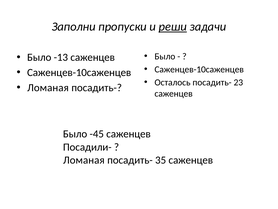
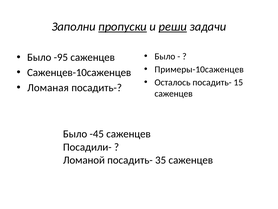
пропуски underline: none -> present
-13: -13 -> -95
Саженцев-10саженцев at (199, 69): Саженцев-10саженцев -> Примеры-10саженцев
23: 23 -> 15
Ломаная at (84, 160): Ломаная -> Ломаной
